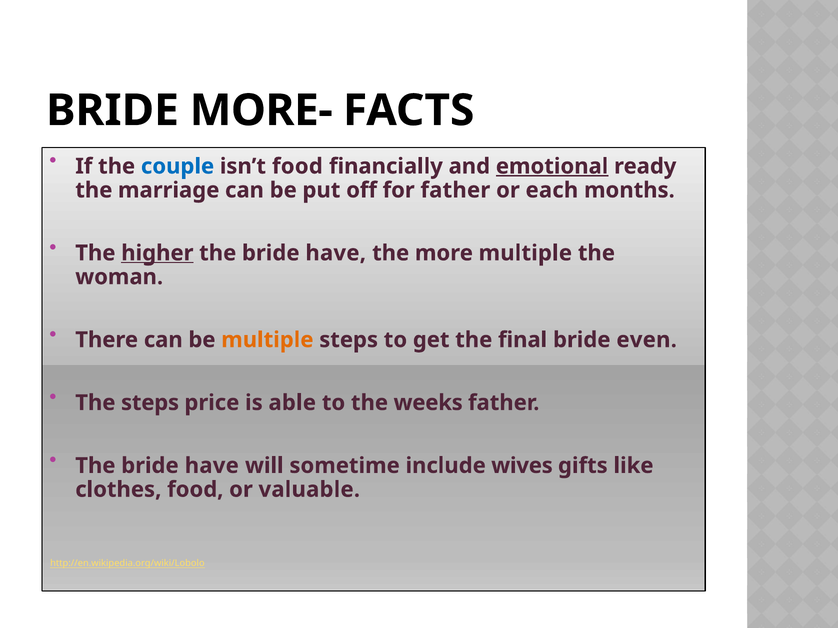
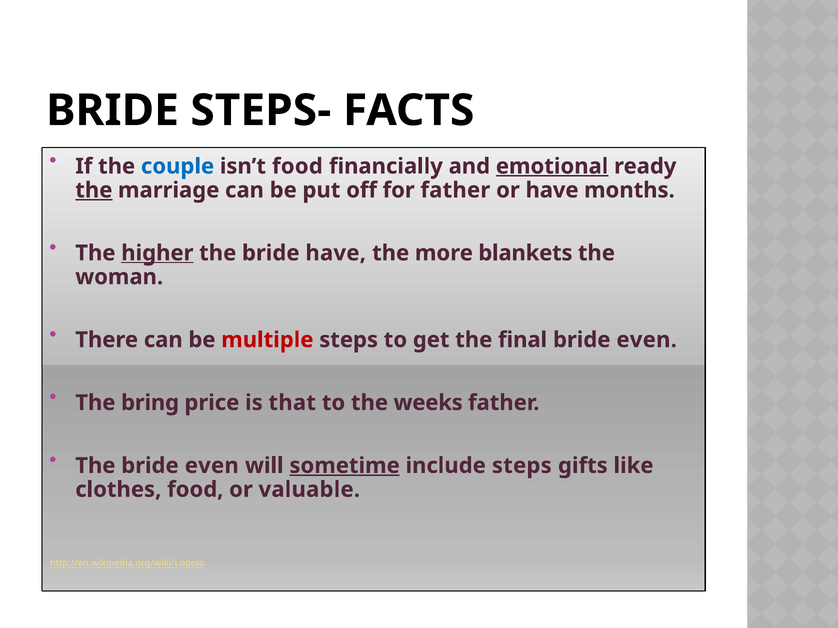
MORE-: MORE- -> STEPS-
the at (94, 190) underline: none -> present
or each: each -> have
more multiple: multiple -> blankets
multiple at (267, 340) colour: orange -> red
The steps: steps -> bring
able: able -> that
have at (212, 466): have -> even
sometime underline: none -> present
include wives: wives -> steps
